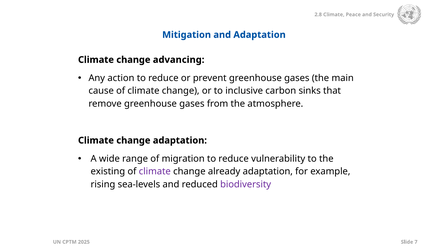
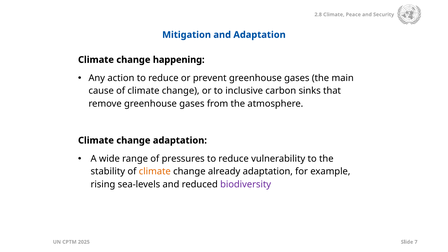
advancing: advancing -> happening
migration: migration -> pressures
existing: existing -> stability
climate at (155, 172) colour: purple -> orange
